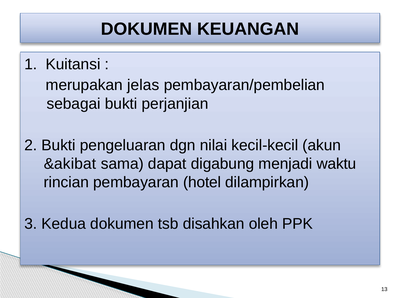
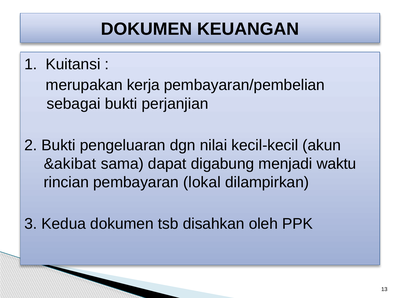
jelas: jelas -> kerja
hotel: hotel -> lokal
